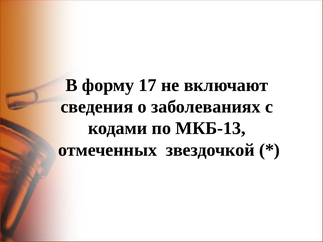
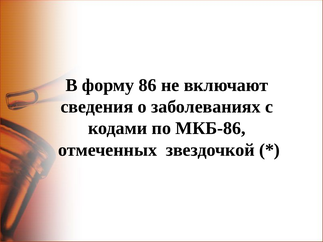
17: 17 -> 86
МКБ-13: МКБ-13 -> МКБ-86
